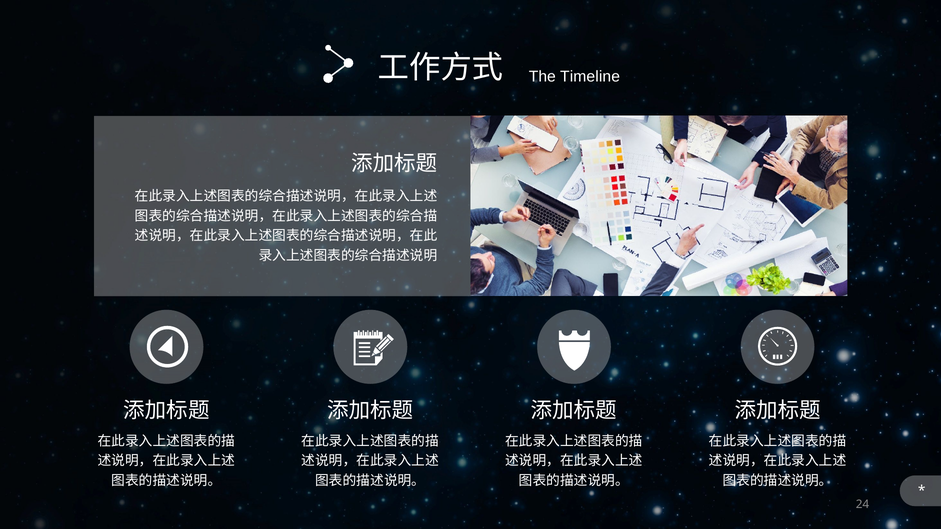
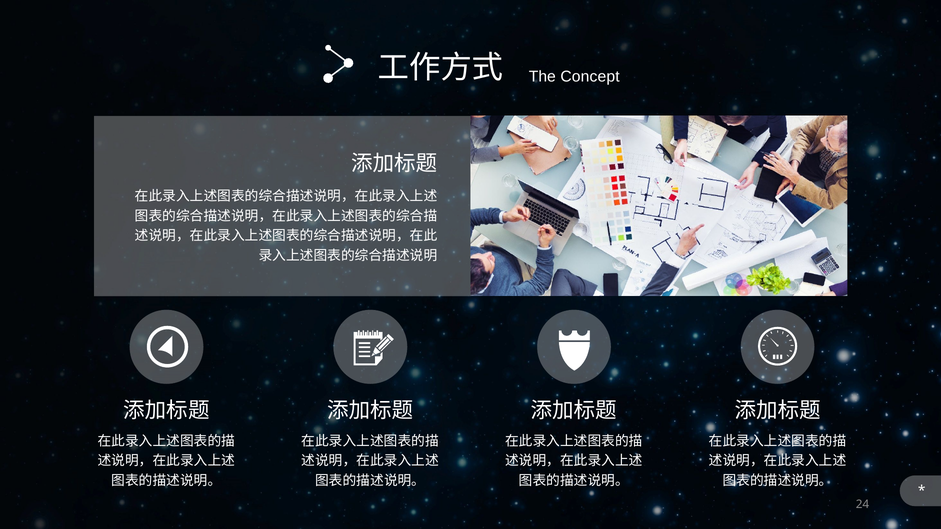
Timeline: Timeline -> Concept
